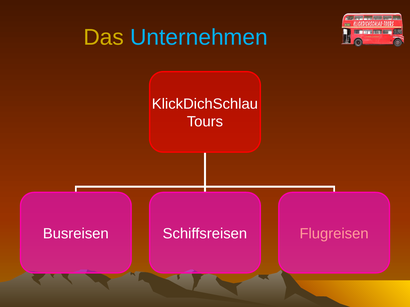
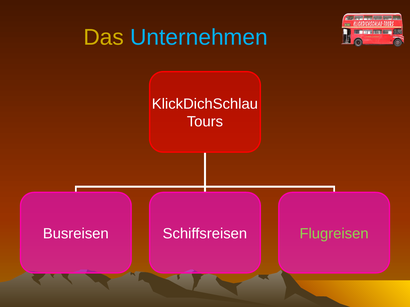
Flugreisen colour: pink -> light green
